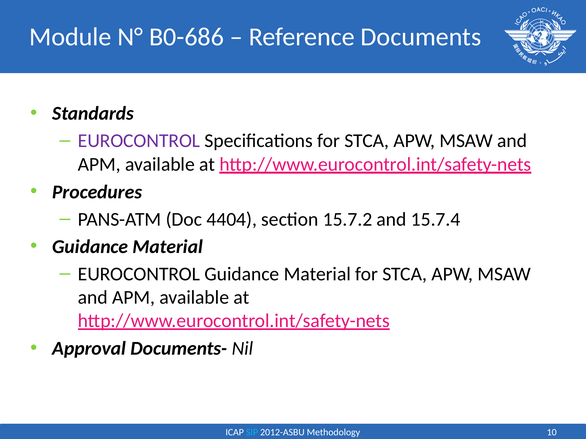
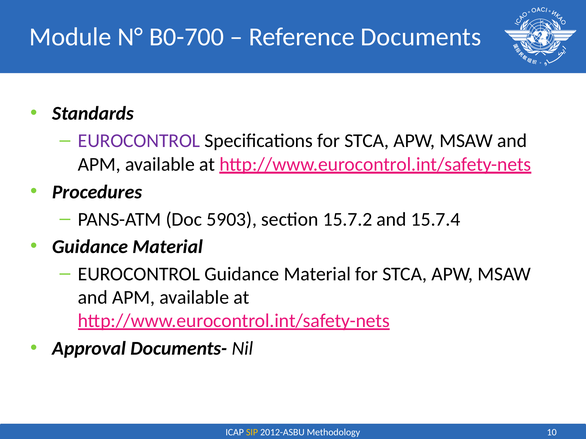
B0-686: B0-686 -> B0-700
4404: 4404 -> 5903
SIP colour: light blue -> yellow
